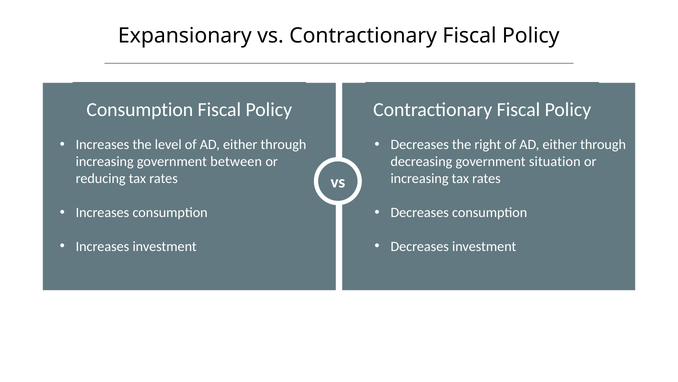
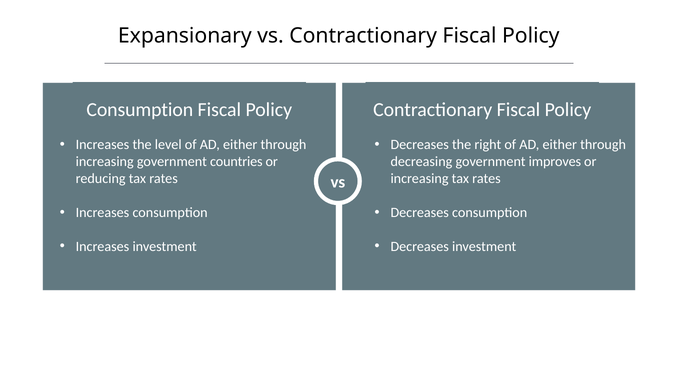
between: between -> countries
situation: situation -> improves
